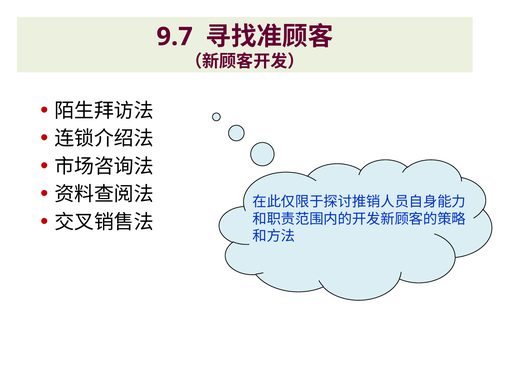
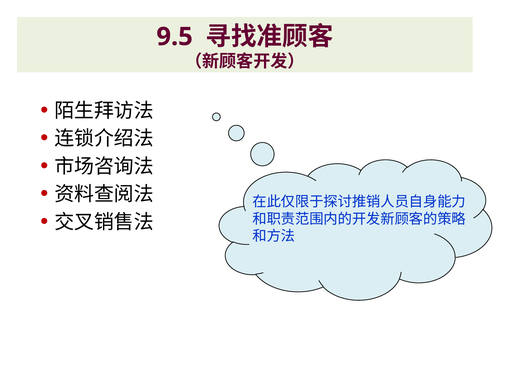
9.7: 9.7 -> 9.5
